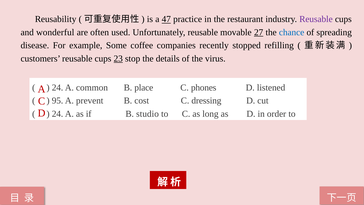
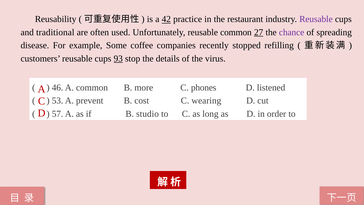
47: 47 -> 42
wonderful: wonderful -> traditional
reusable movable: movable -> common
chance colour: blue -> purple
23: 23 -> 93
24 at (58, 87): 24 -> 46
place: place -> more
95: 95 -> 53
dressing: dressing -> wearing
24 at (58, 114): 24 -> 57
